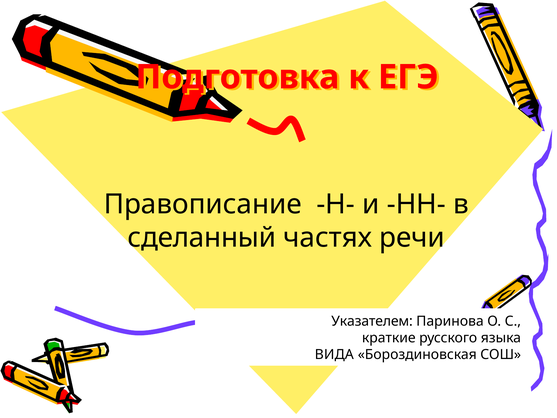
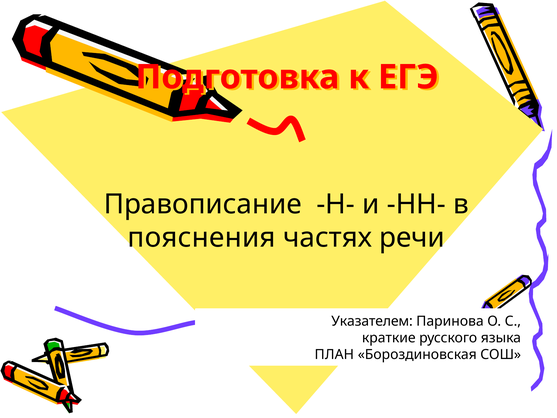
сделанный: сделанный -> пояснения
ВИДА: ВИДА -> ПЛАН
